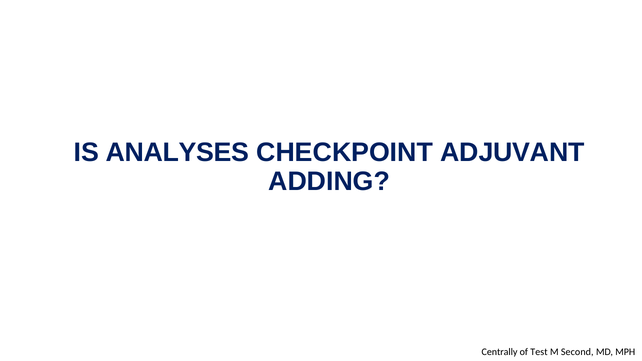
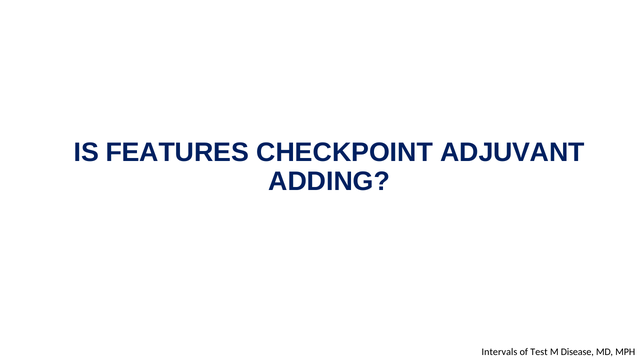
ANALYSES: ANALYSES -> FEATURES
Centrally: Centrally -> Intervals
Second: Second -> Disease
